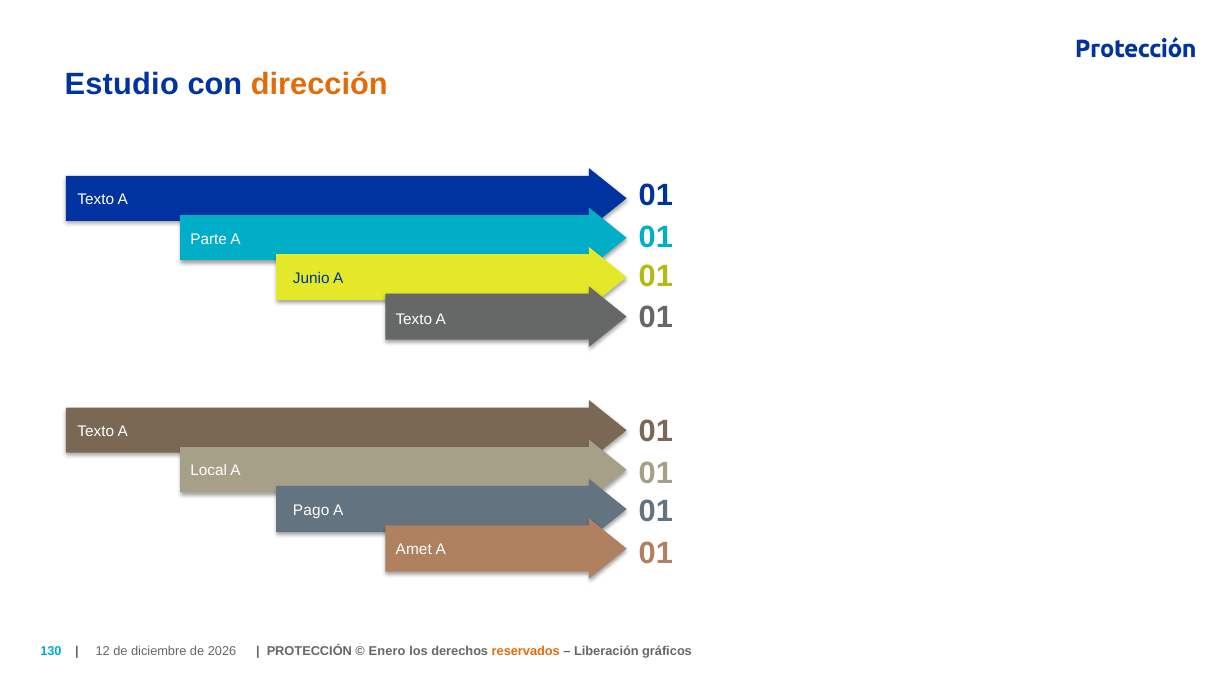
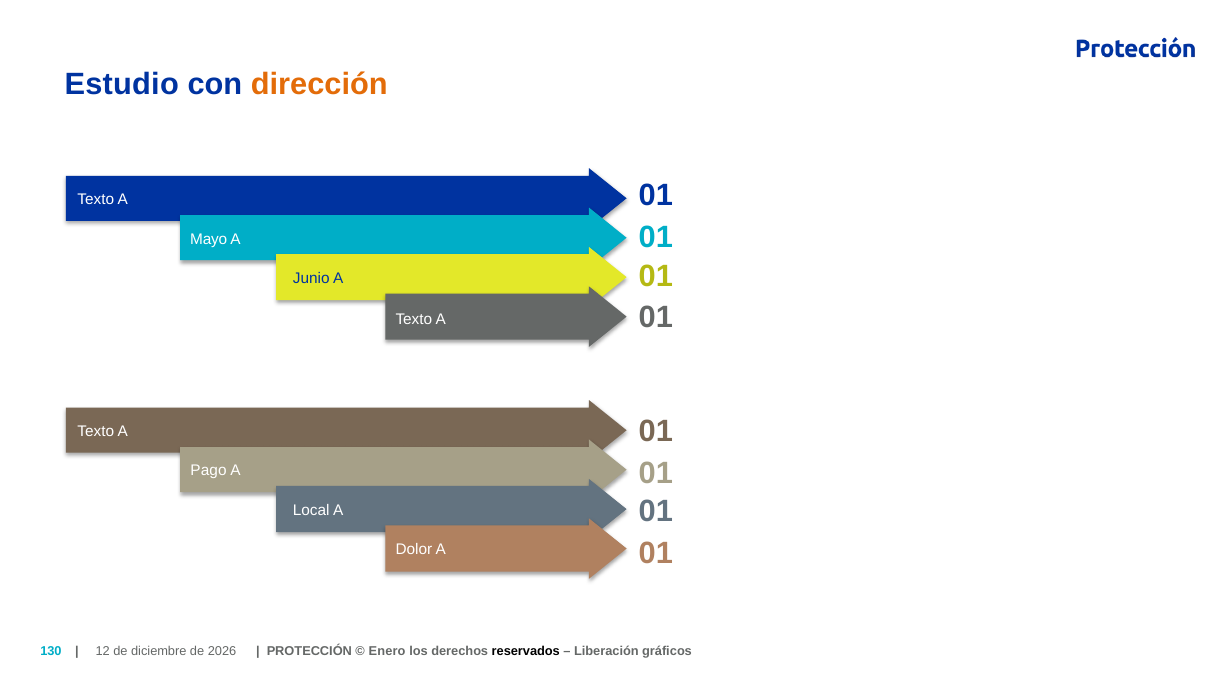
Parte: Parte -> Mayo
Local: Local -> Pago
Pago: Pago -> Local
Amet: Amet -> Dolor
reservados colour: orange -> black
